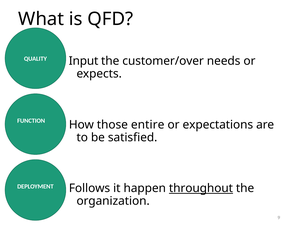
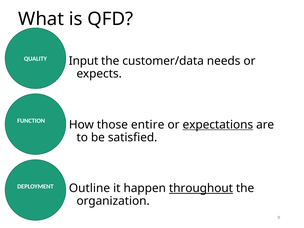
customer/over: customer/over -> customer/data
expectations underline: none -> present
Follows: Follows -> Outline
